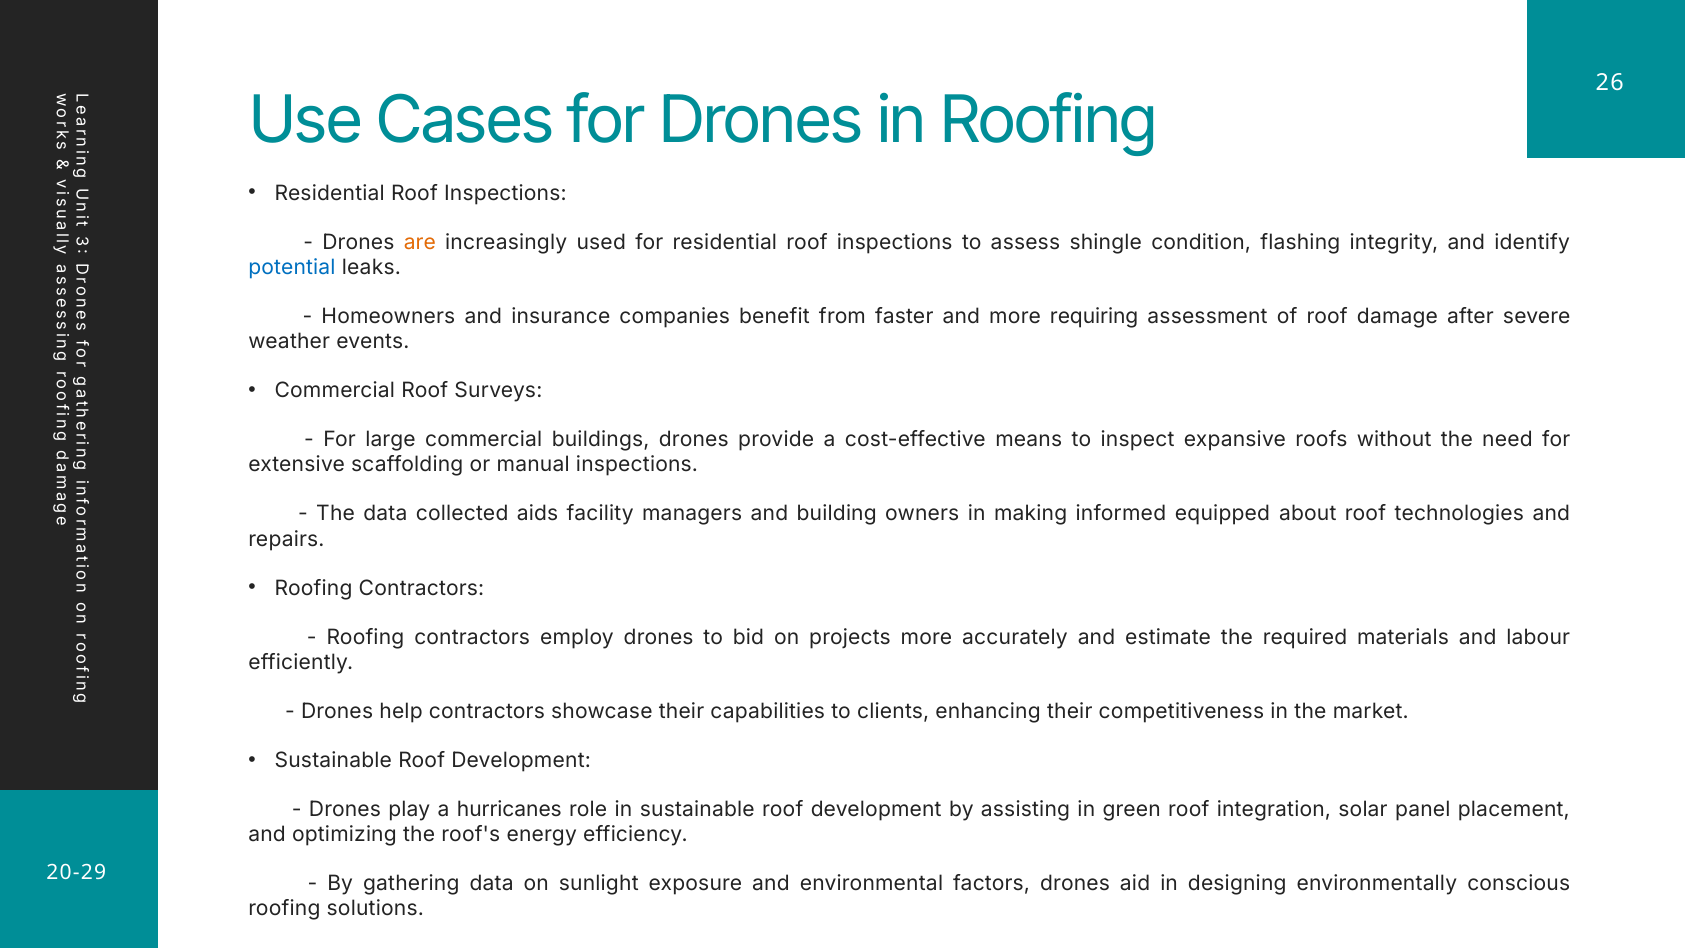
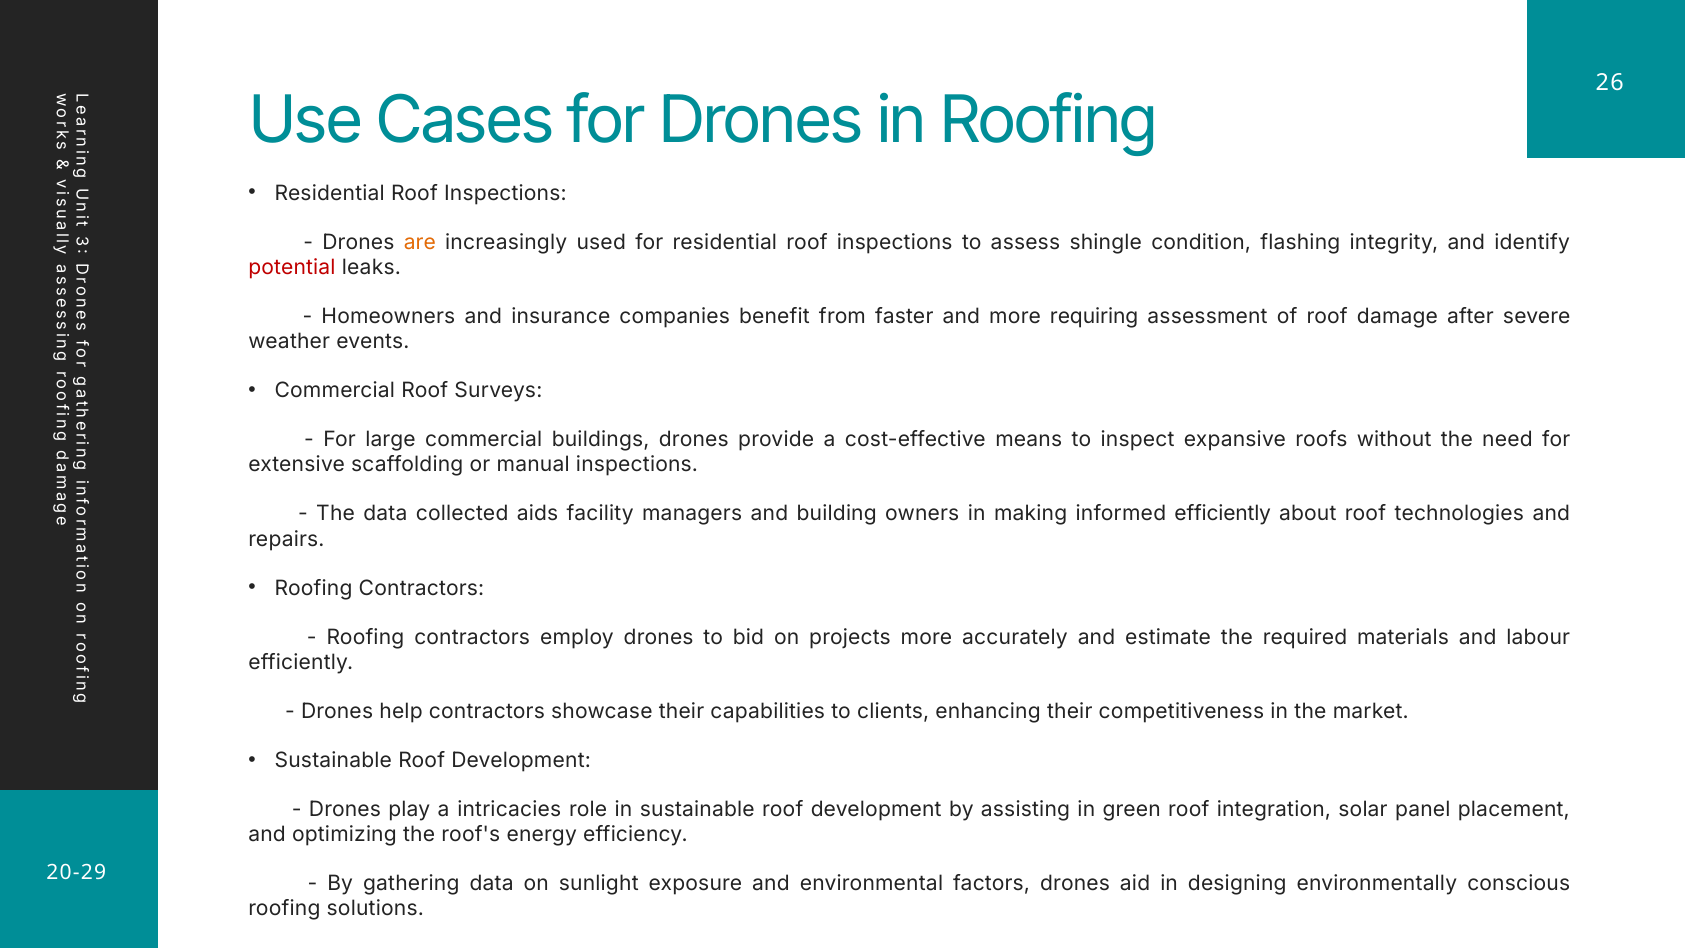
potential colour: blue -> red
informed equipped: equipped -> efficiently
hurricanes: hurricanes -> intricacies
